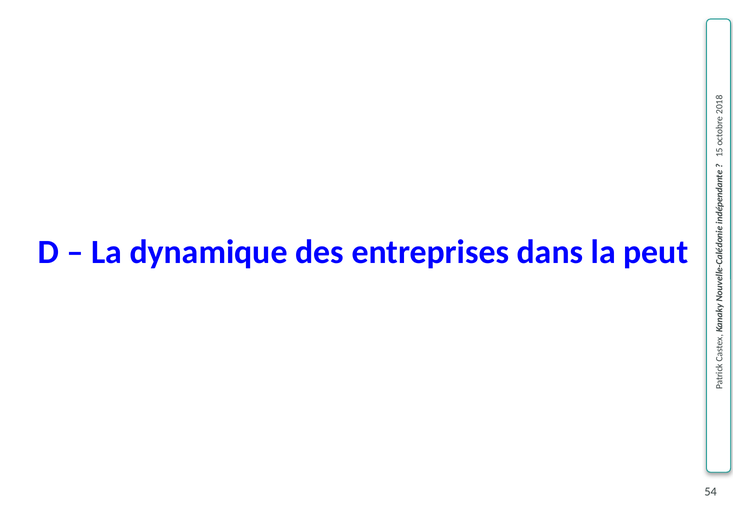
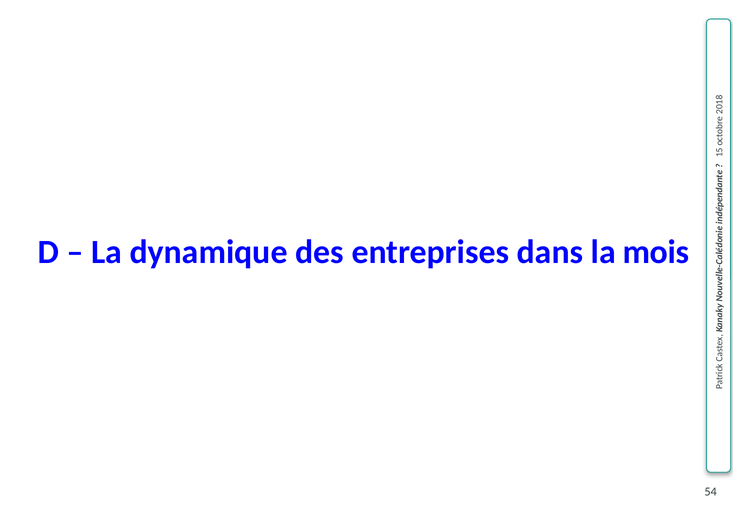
peut: peut -> mois
